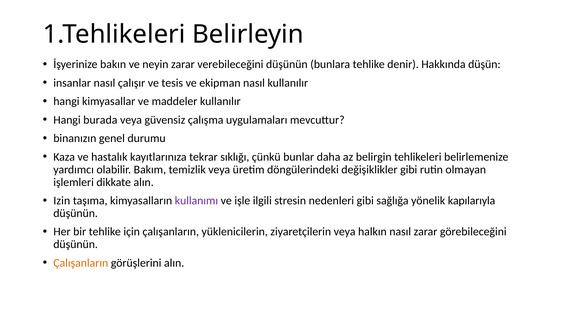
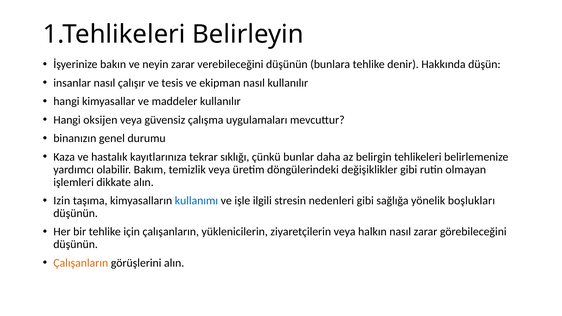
burada: burada -> oksijen
kullanımı colour: purple -> blue
kapılarıyla: kapılarıyla -> boşlukları
